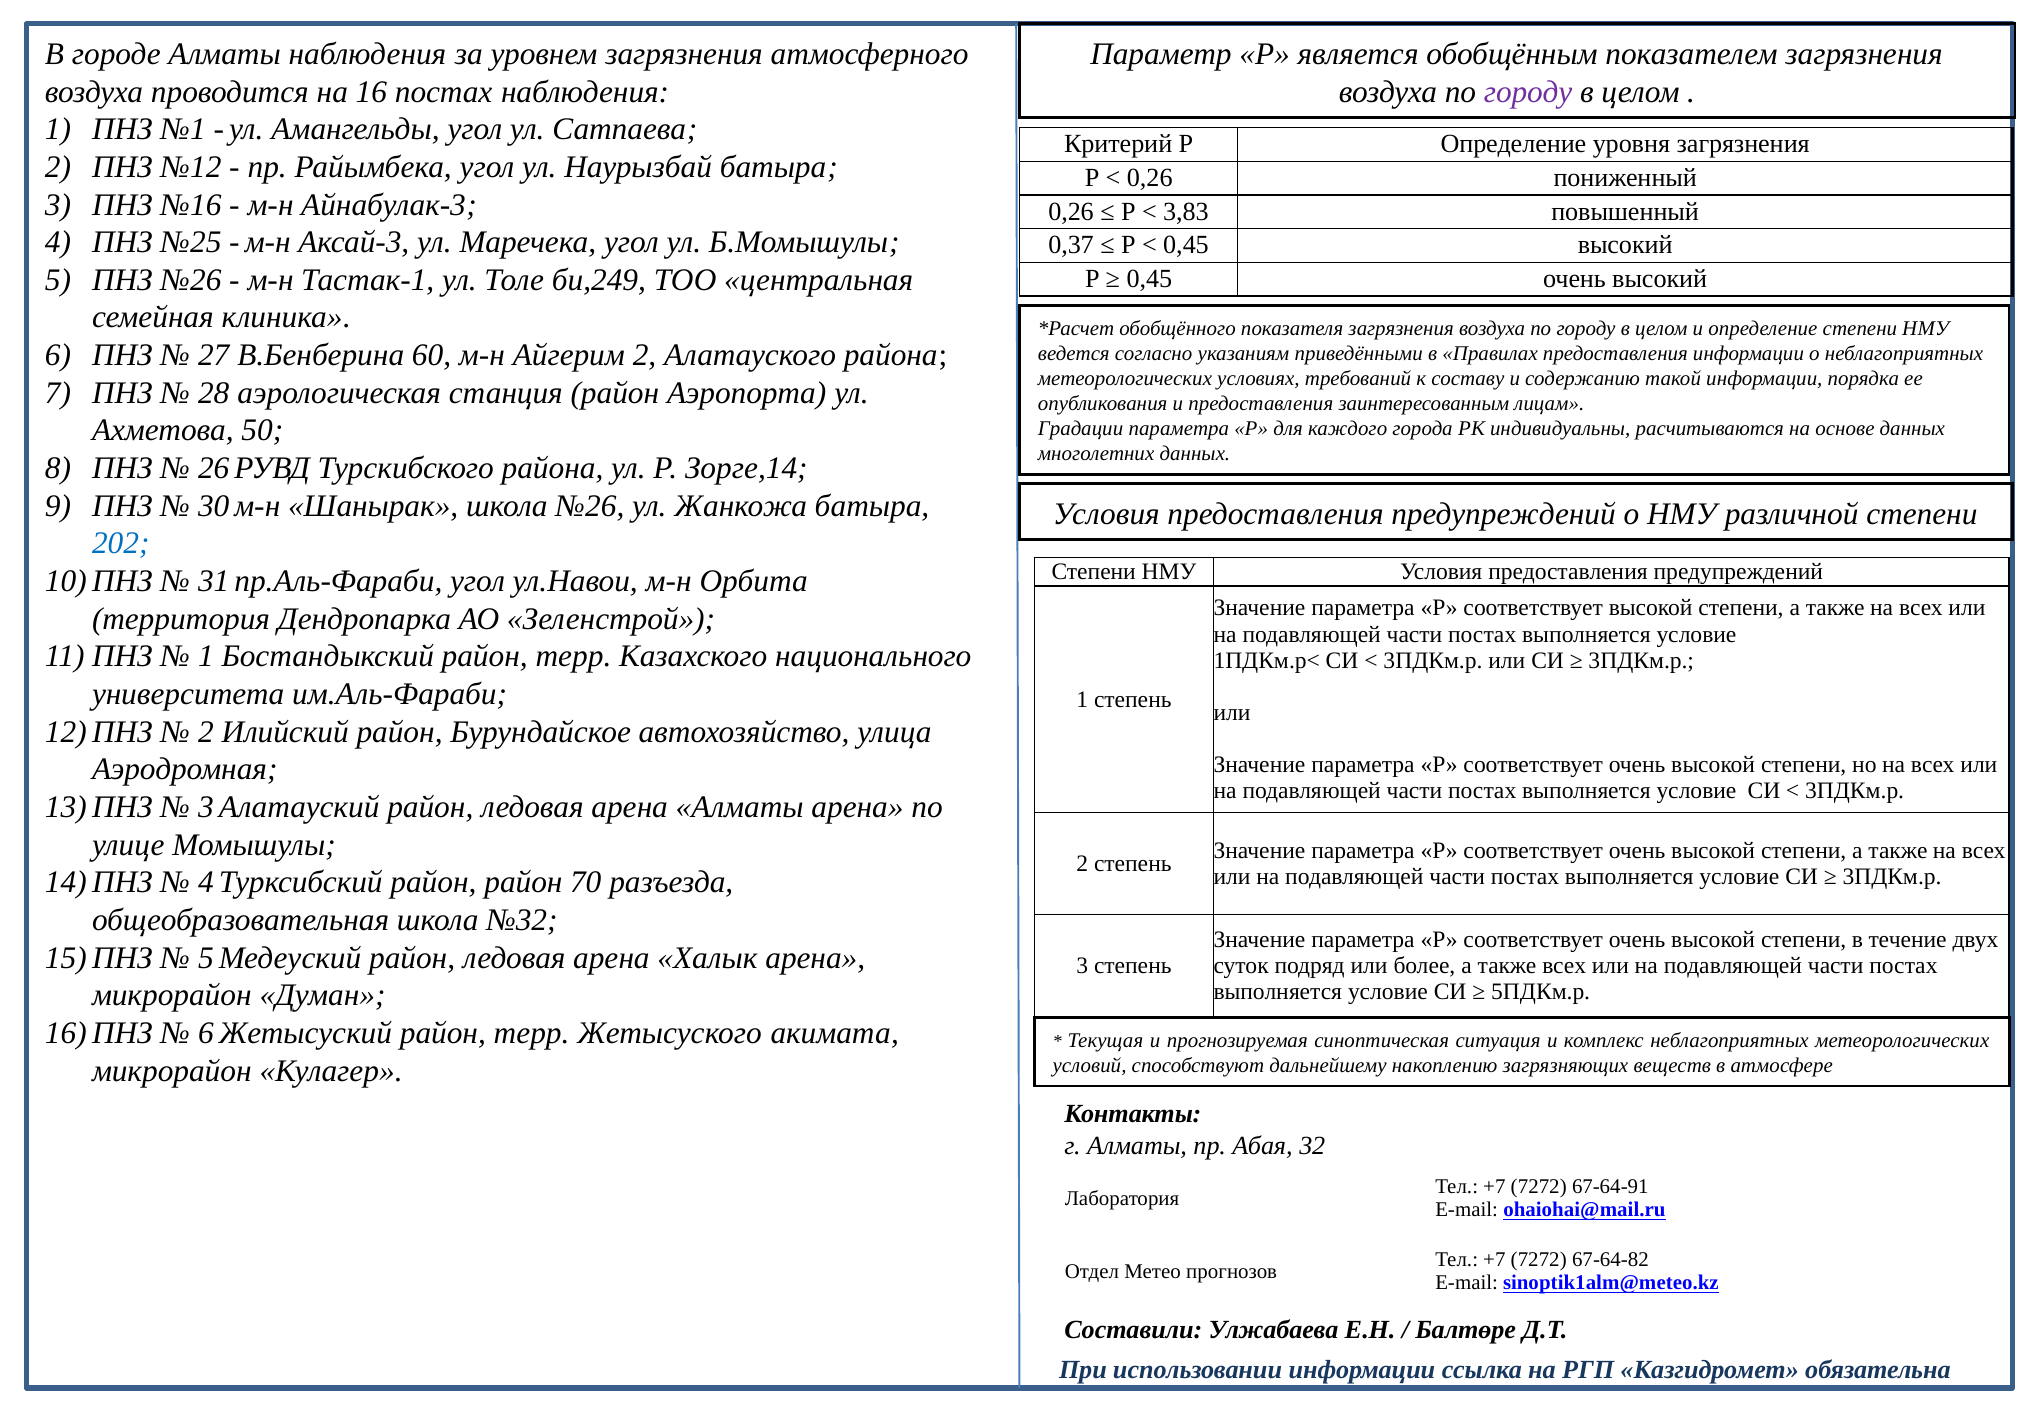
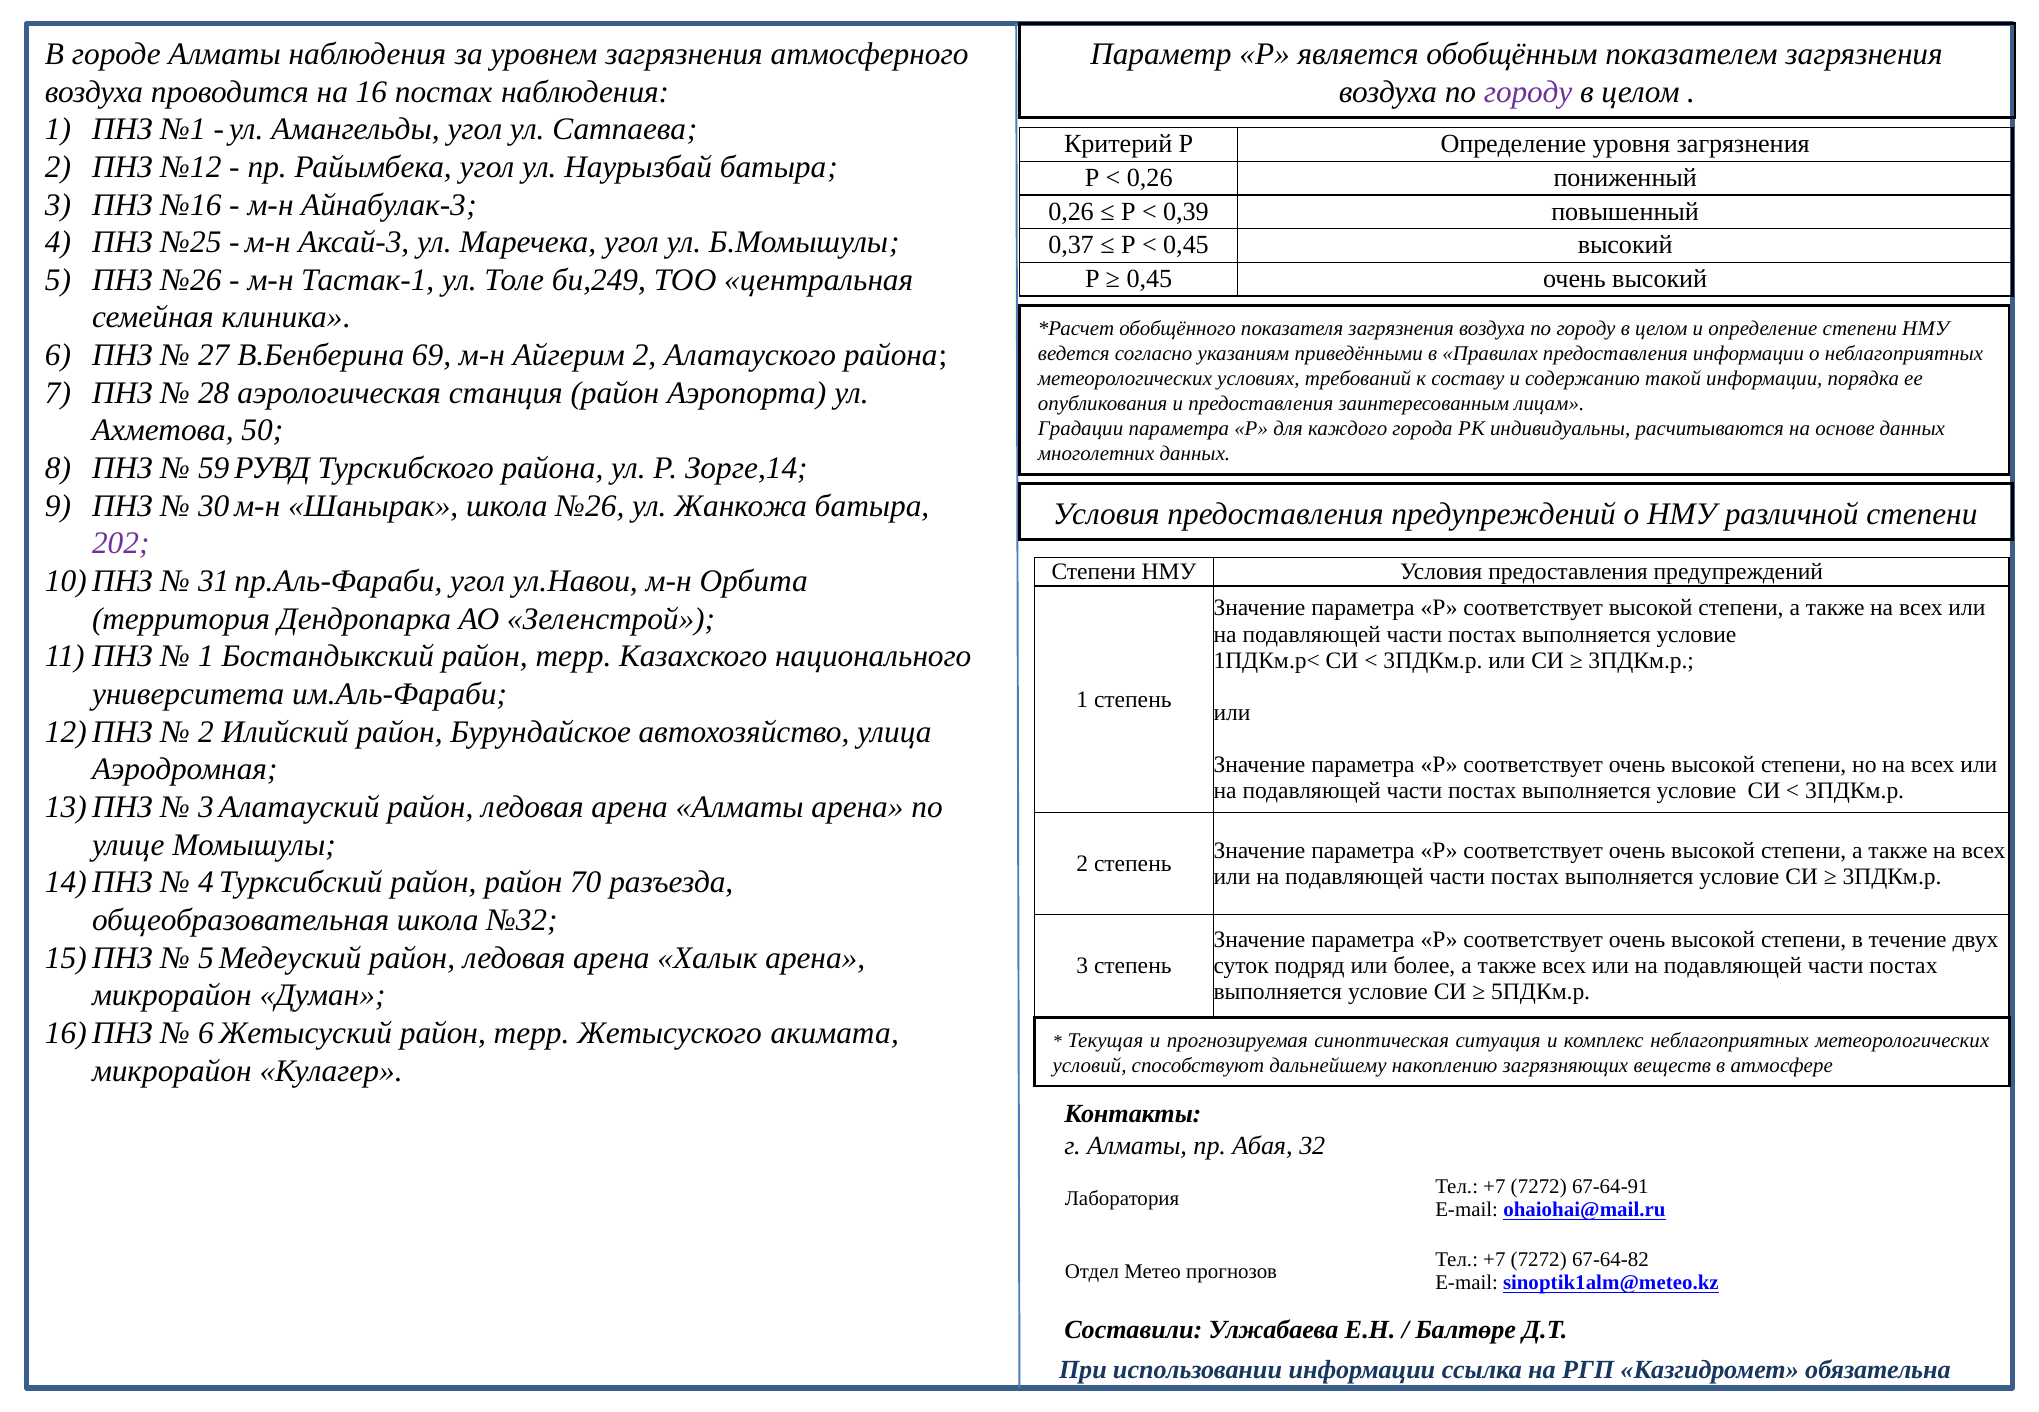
3,83: 3,83 -> 0,39
60: 60 -> 69
26: 26 -> 59
202 colour: blue -> purple
